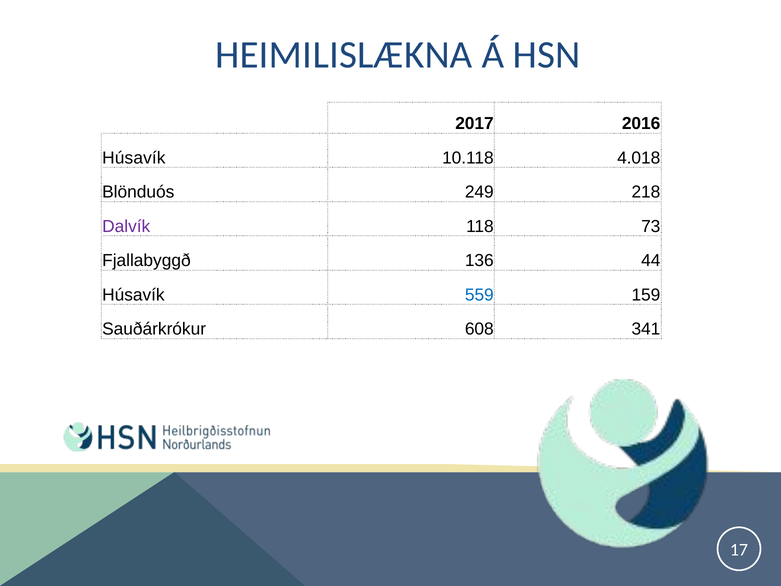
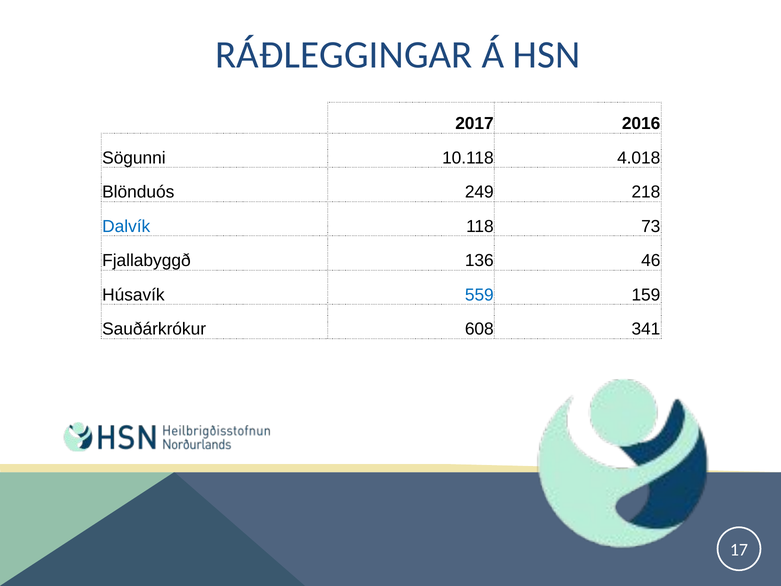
HEIMILISLÆKNA: HEIMILISLÆKNA -> RÁÐLEGGINGAR
Húsavík at (134, 158): Húsavík -> Sögunni
Dalvík colour: purple -> blue
44: 44 -> 46
